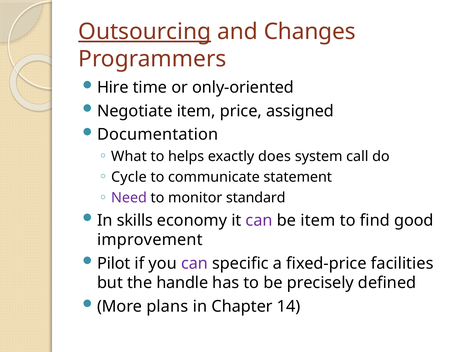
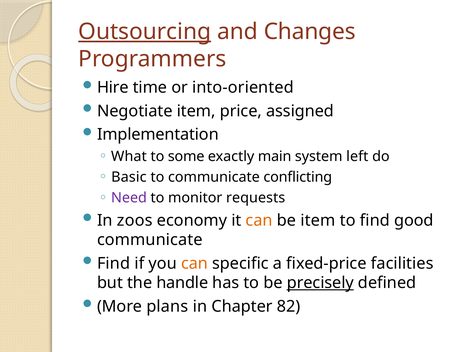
only-oriented: only-oriented -> into-oriented
Documentation: Documentation -> Implementation
helps: helps -> some
does: does -> main
call: call -> left
Cycle: Cycle -> Basic
statement: statement -> conflicting
standard: standard -> requests
skills: skills -> zoos
can at (259, 220) colour: purple -> orange
improvement at (150, 240): improvement -> communicate
Pilot at (114, 263): Pilot -> Find
can at (195, 263) colour: purple -> orange
precisely underline: none -> present
14: 14 -> 82
